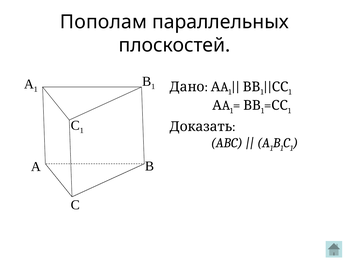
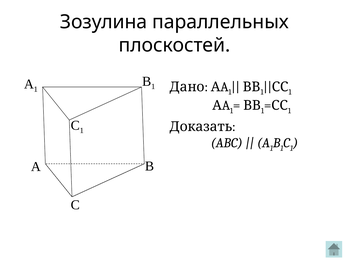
Пополам: Пополам -> Зозулина
